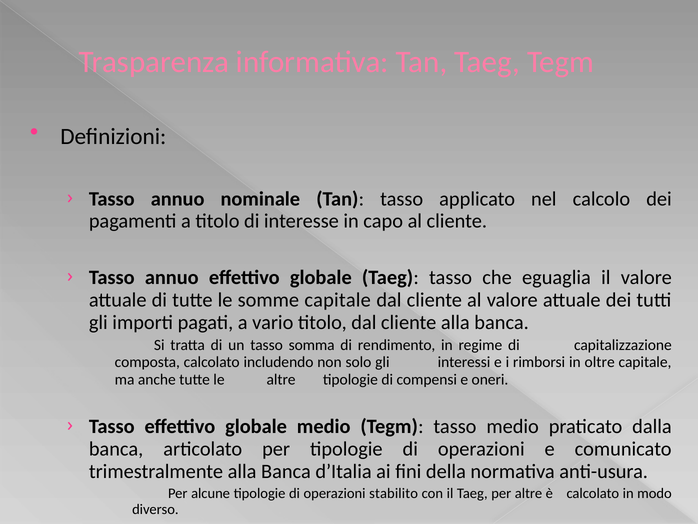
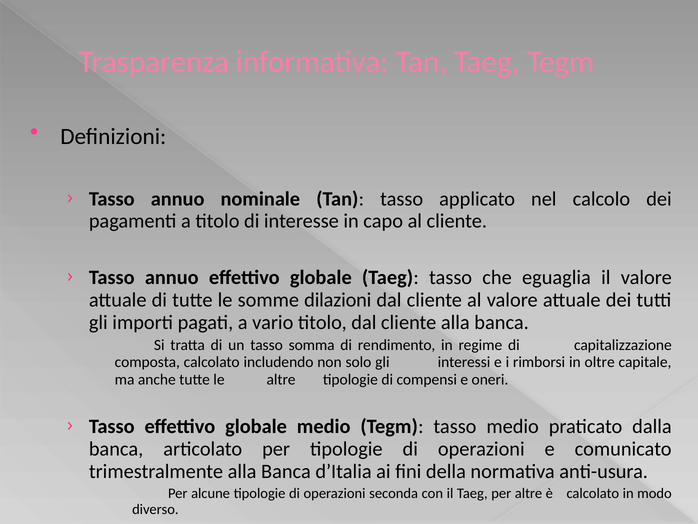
somme capitale: capitale -> dilazioni
stabilito: stabilito -> seconda
